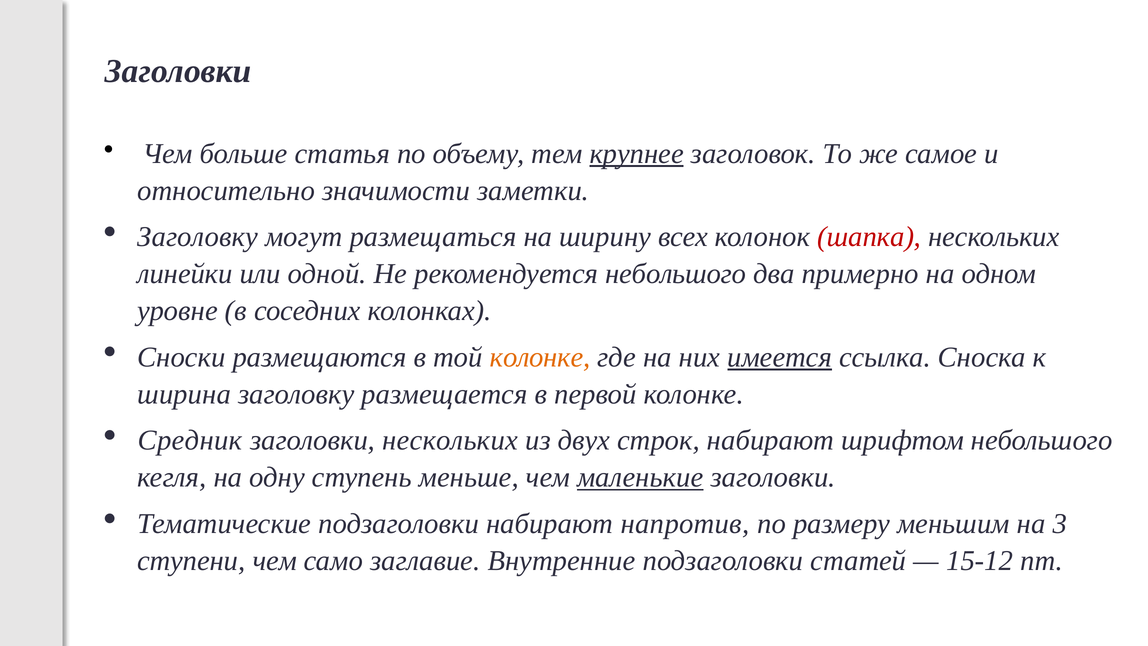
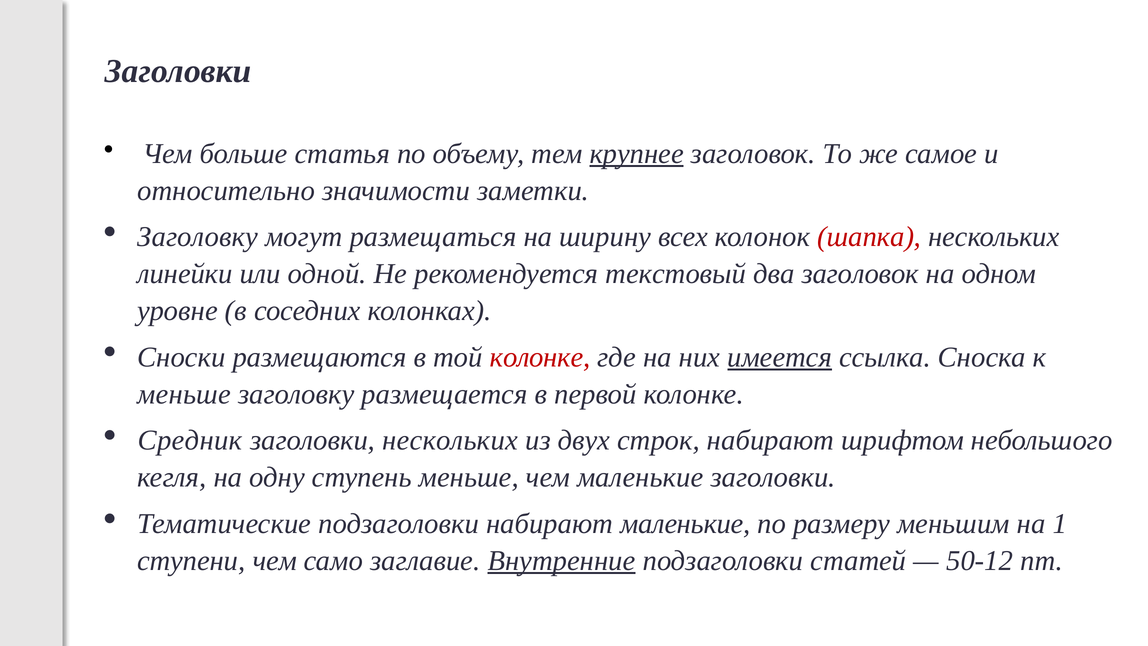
рекомендуется небольшого: небольшого -> текстовый
два примерно: примерно -> заголовок
колонке at (540, 357) colour: orange -> red
ширина at (184, 394): ширина -> меньше
маленькие at (640, 477) underline: present -> none
набирают напротив: напротив -> маленькие
3: 3 -> 1
Внутренние underline: none -> present
15-12: 15-12 -> 50-12
